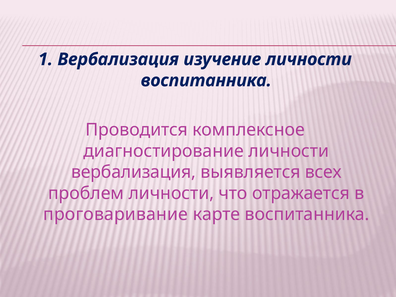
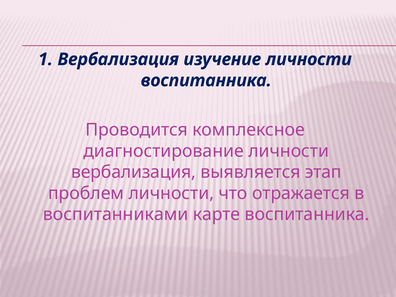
всех: всех -> этап
проговаривание: проговаривание -> воспитанниками
